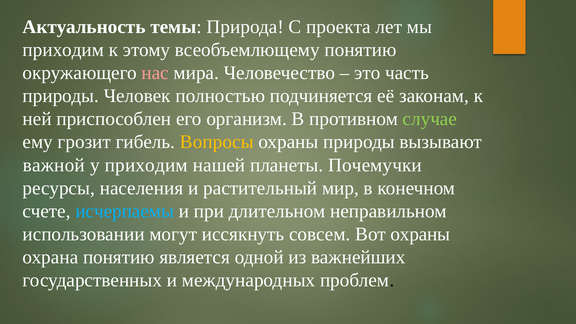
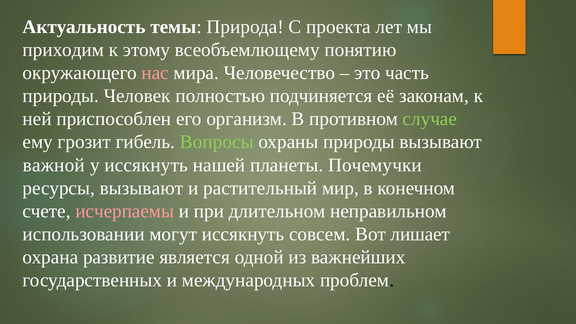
Вопросы colour: yellow -> light green
у приходим: приходим -> иссякнуть
ресурсы населения: населения -> вызывают
исчерпаемы colour: light blue -> pink
Вот охраны: охраны -> лишает
охрана понятию: понятию -> развитие
